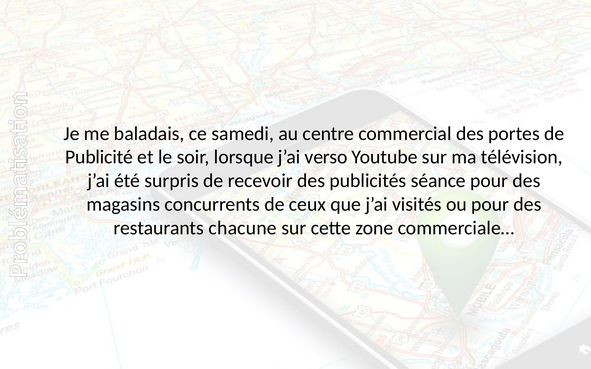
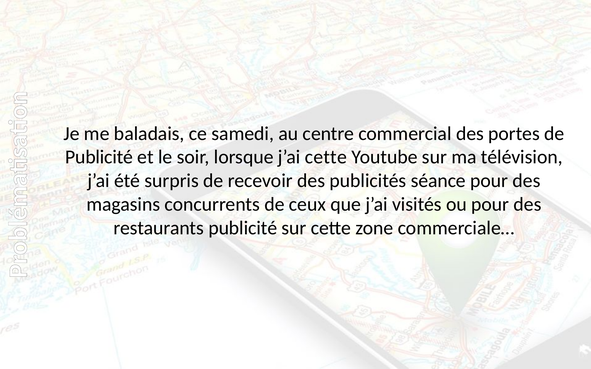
j’ai verso: verso -> cette
restaurants chacune: chacune -> publicité
